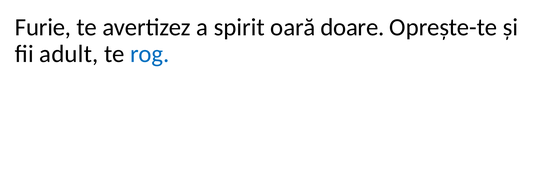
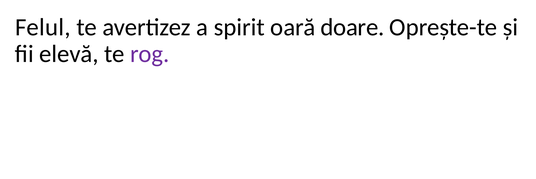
Furie: Furie -> Felul
adult: adult -> elevă
rog colour: blue -> purple
